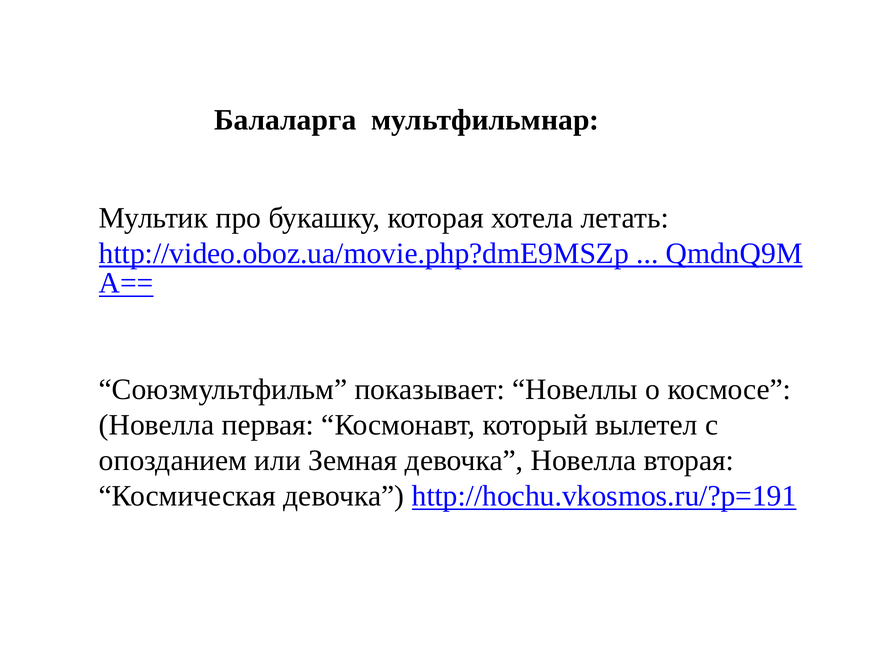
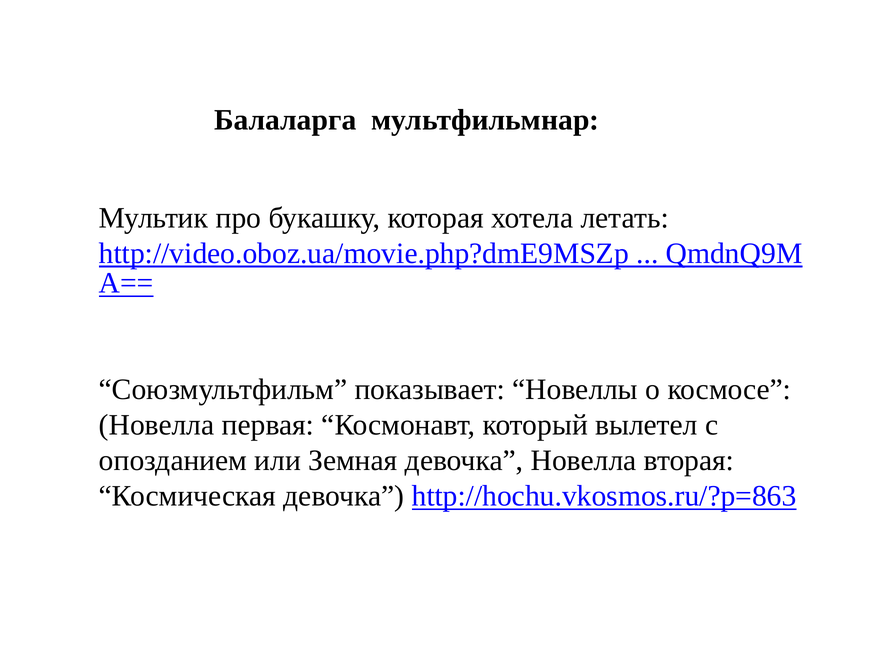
http://hochu.vkosmos.ru/?p=191: http://hochu.vkosmos.ru/?p=191 -> http://hochu.vkosmos.ru/?p=863
